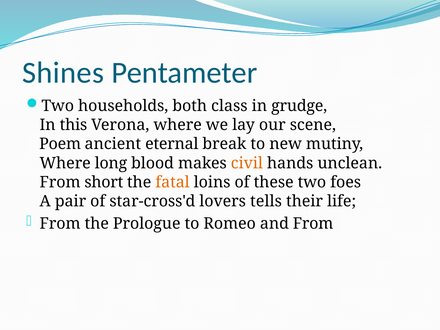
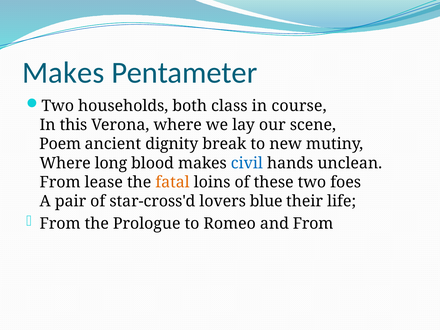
Shines at (63, 73): Shines -> Makes
grudge: grudge -> course
eternal: eternal -> dignity
civil colour: orange -> blue
short: short -> lease
tells: tells -> blue
